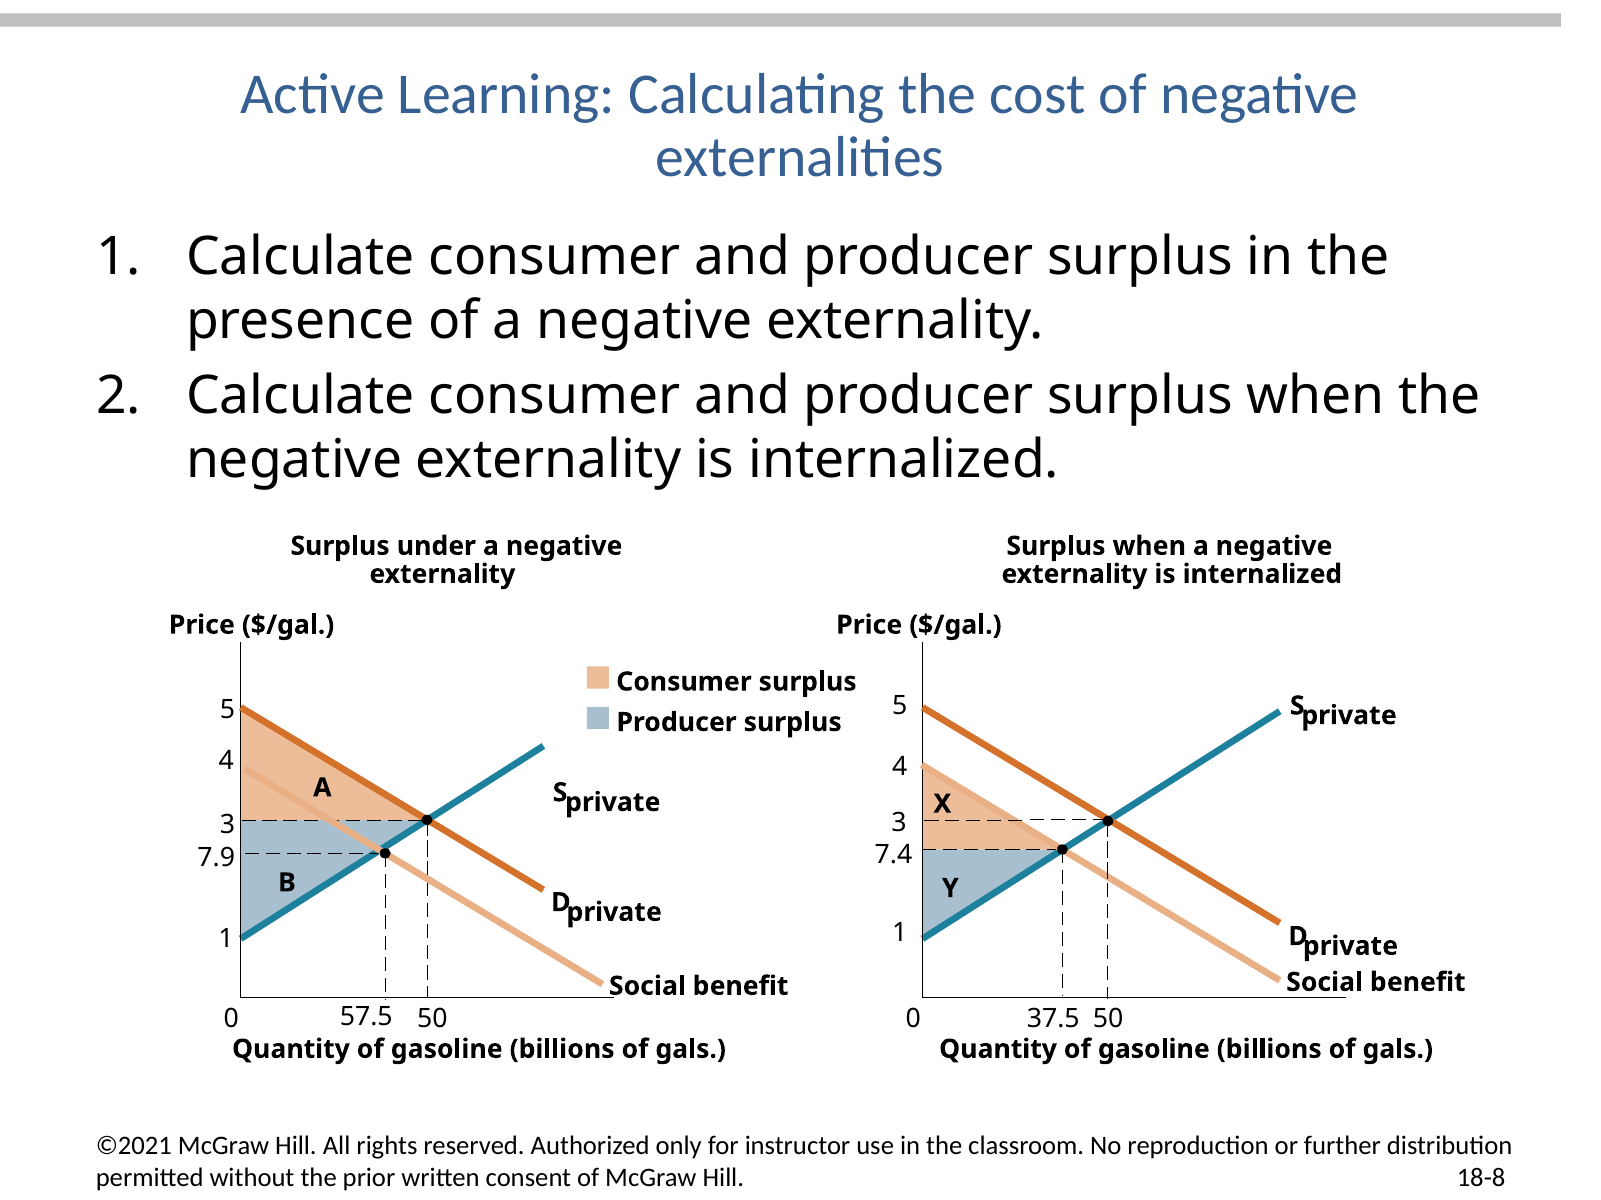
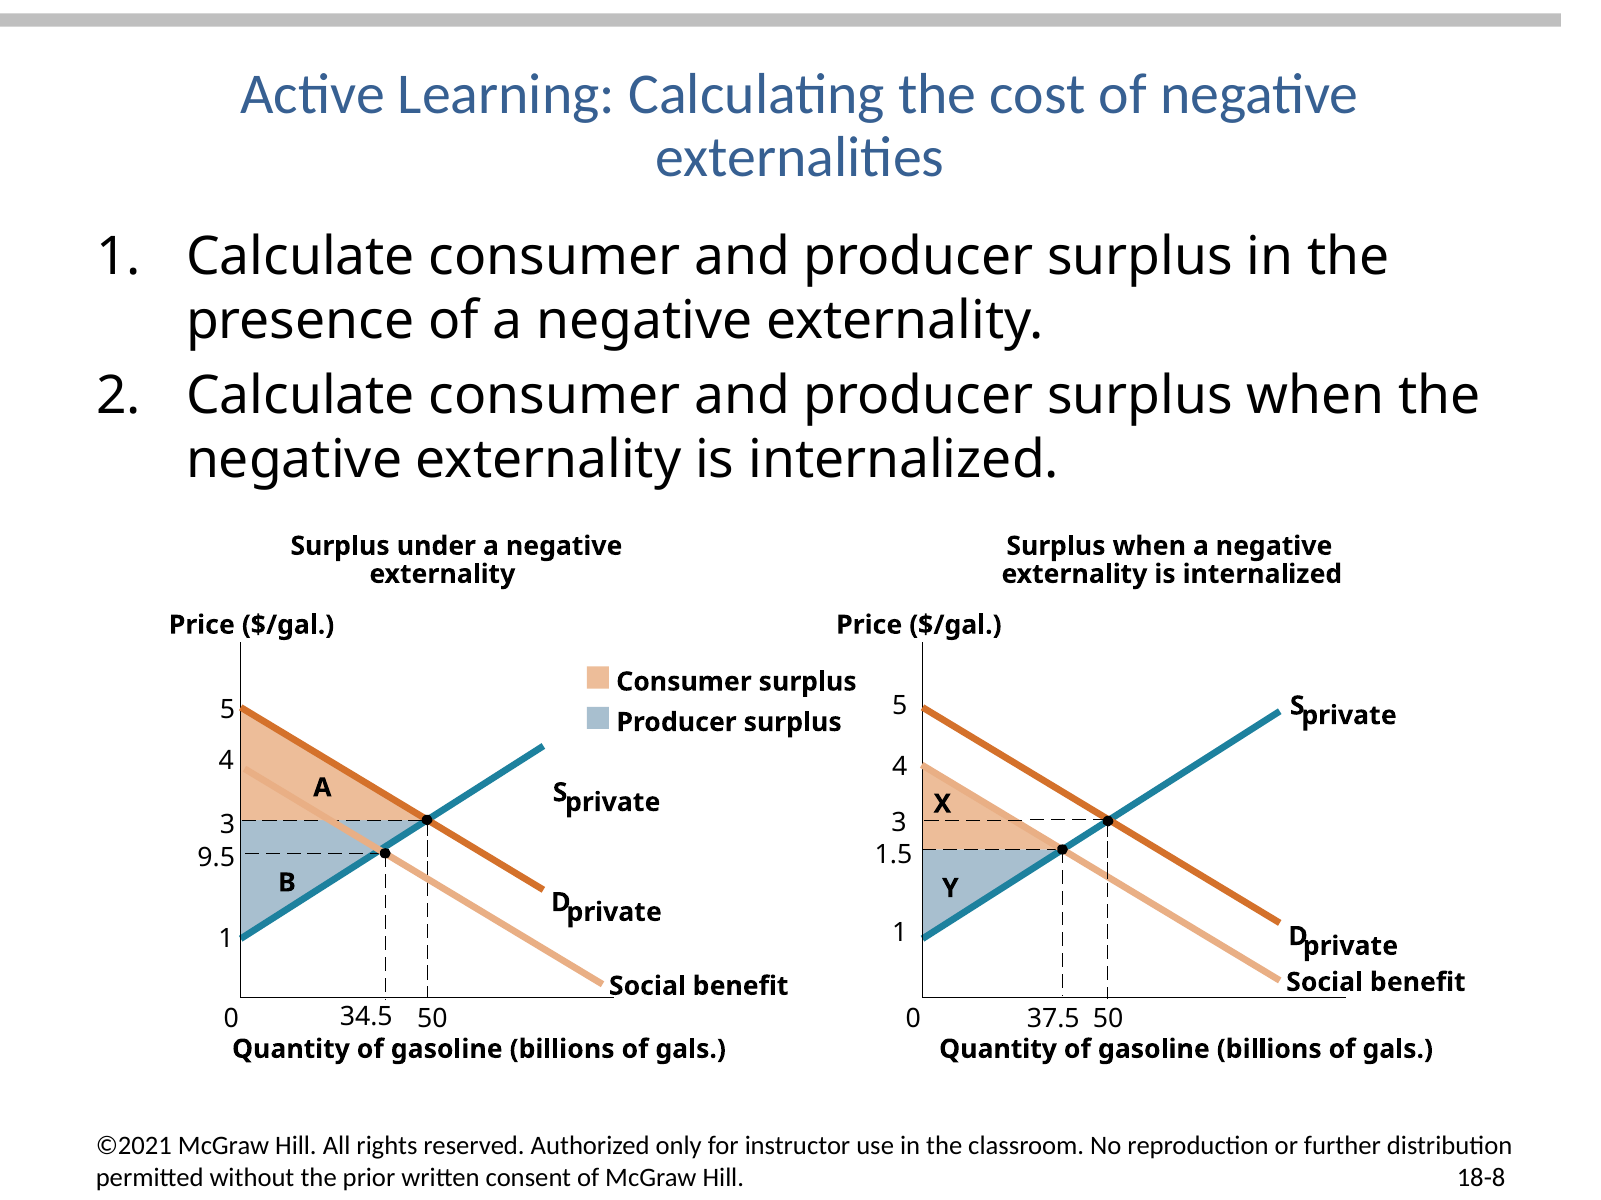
7.4: 7.4 -> 1.5
7.9: 7.9 -> 9.5
57.5: 57.5 -> 34.5
